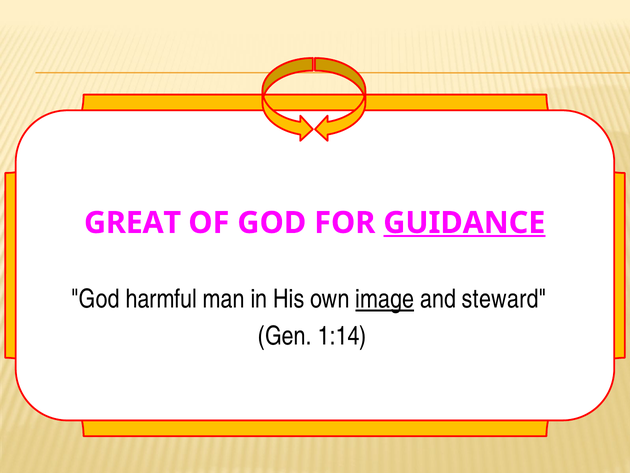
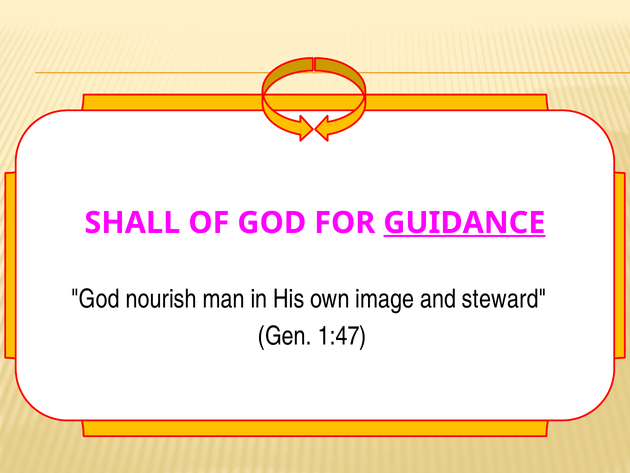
GREAT: GREAT -> SHALL
harmful: harmful -> nourish
image underline: present -> none
1:14: 1:14 -> 1:47
